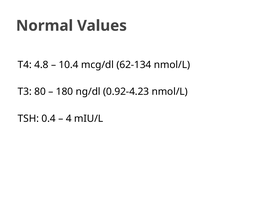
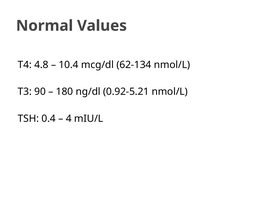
80: 80 -> 90
0.92-4.23: 0.92-4.23 -> 0.92-5.21
